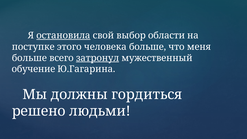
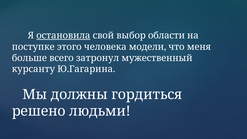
человека больше: больше -> модели
затронул underline: present -> none
обучение: обучение -> курсанту
